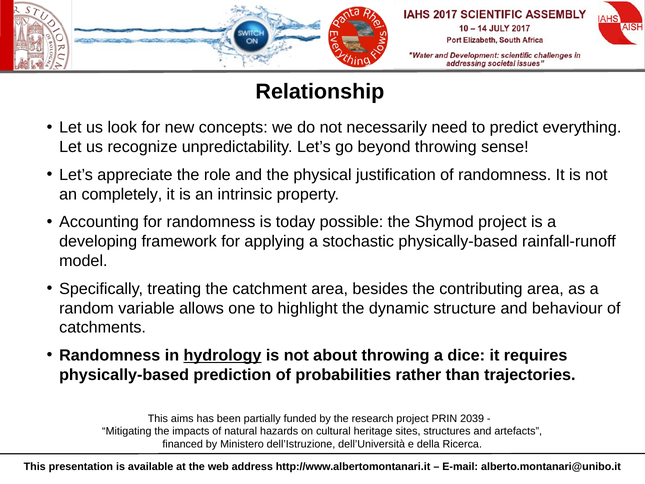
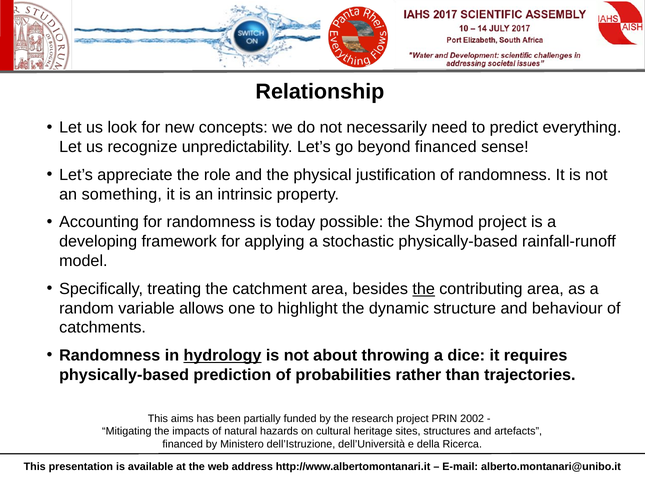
beyond throwing: throwing -> financed
completely: completely -> something
the at (424, 289) underline: none -> present
2039: 2039 -> 2002
